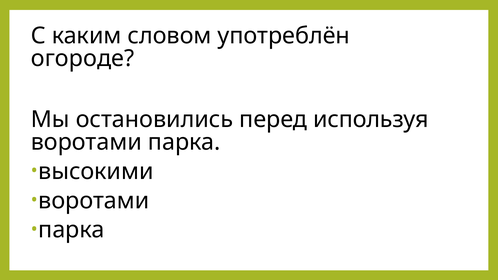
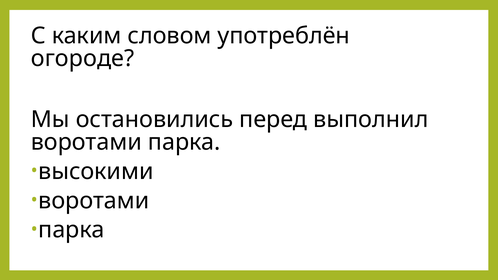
используя: используя -> выполнил
